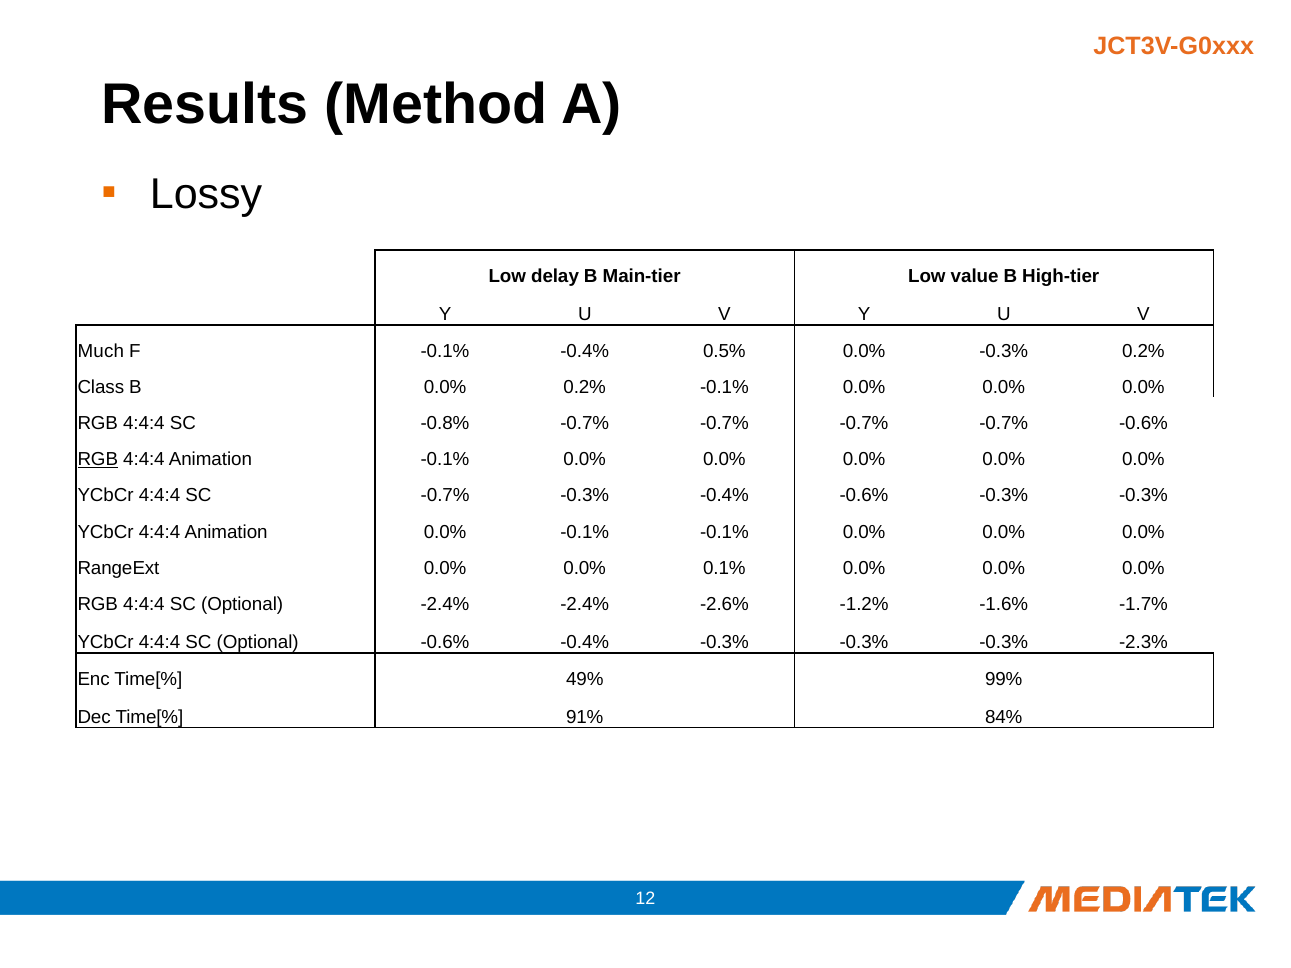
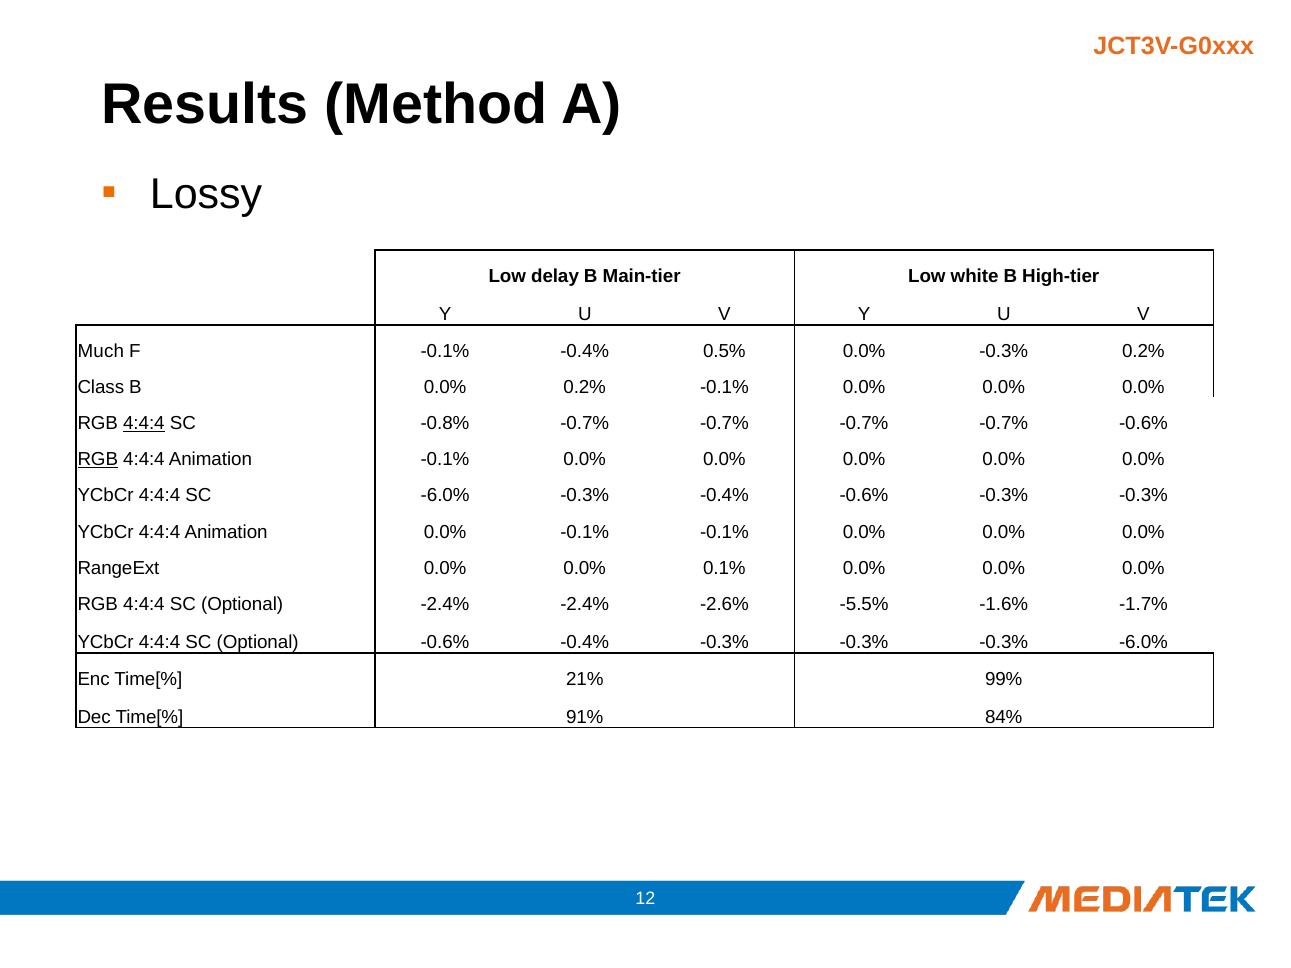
value: value -> white
4:4:4 at (144, 423) underline: none -> present
SC -0.7%: -0.7% -> -6.0%
-1.2%: -1.2% -> -5.5%
-0.3% -2.3%: -2.3% -> -6.0%
49%: 49% -> 21%
